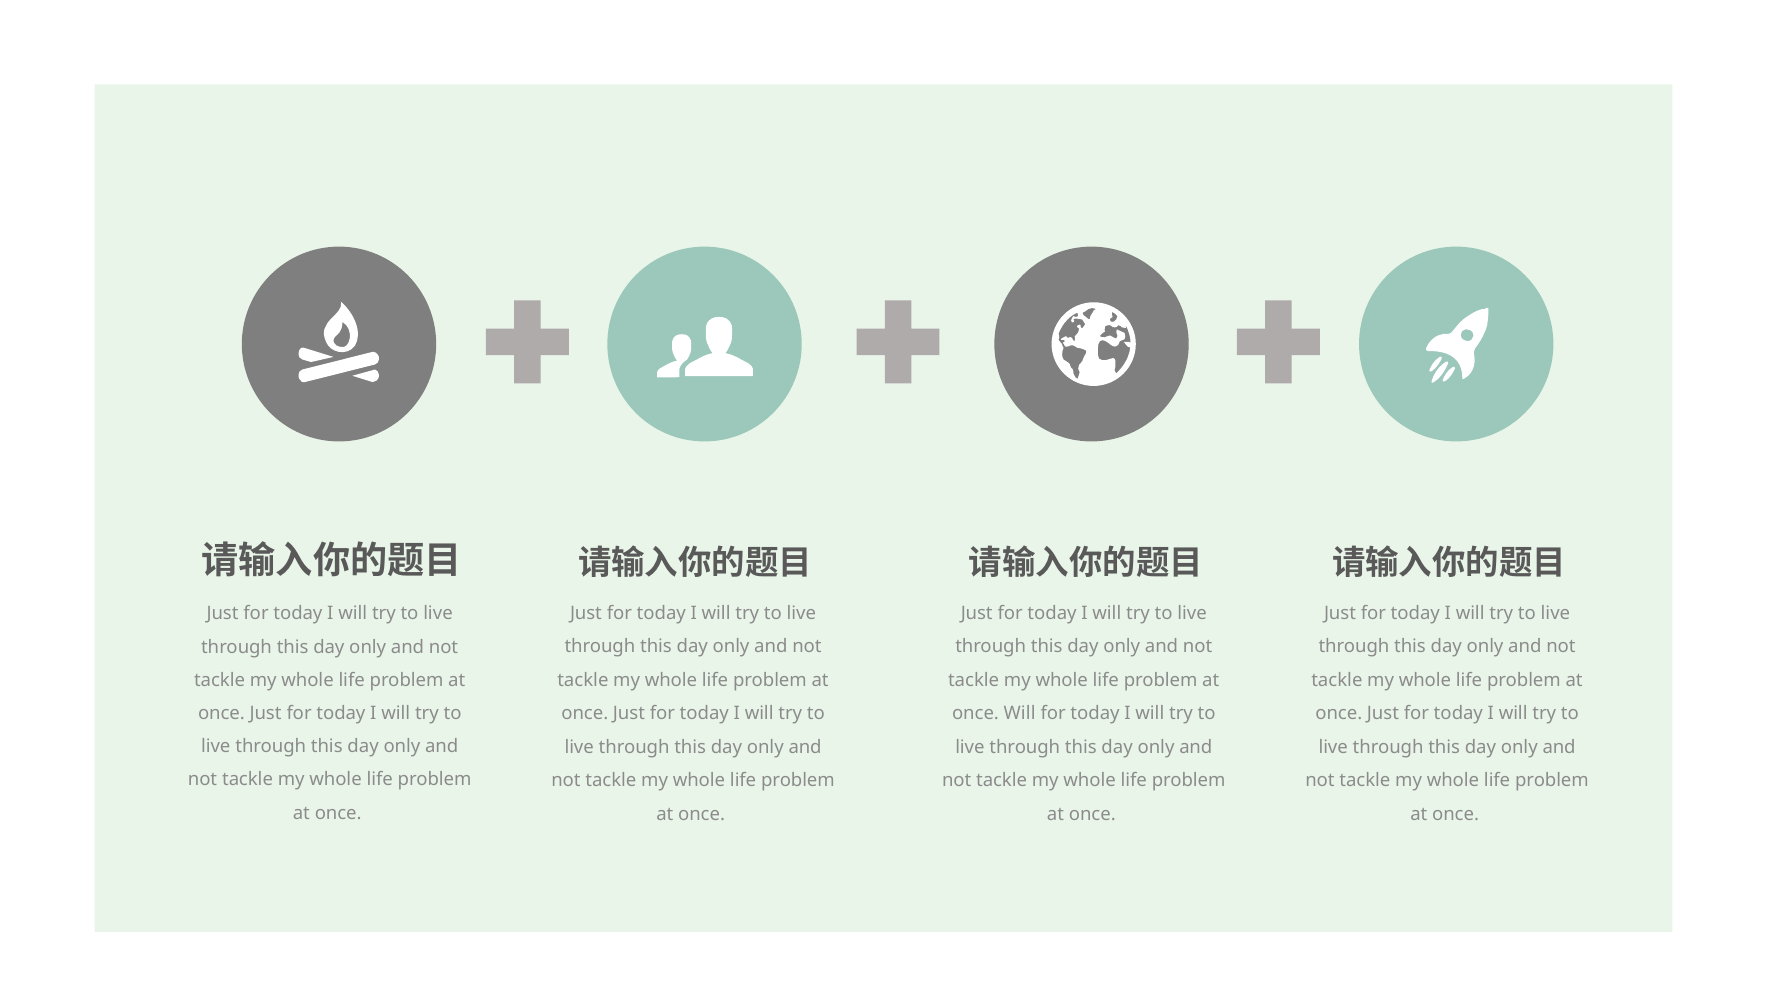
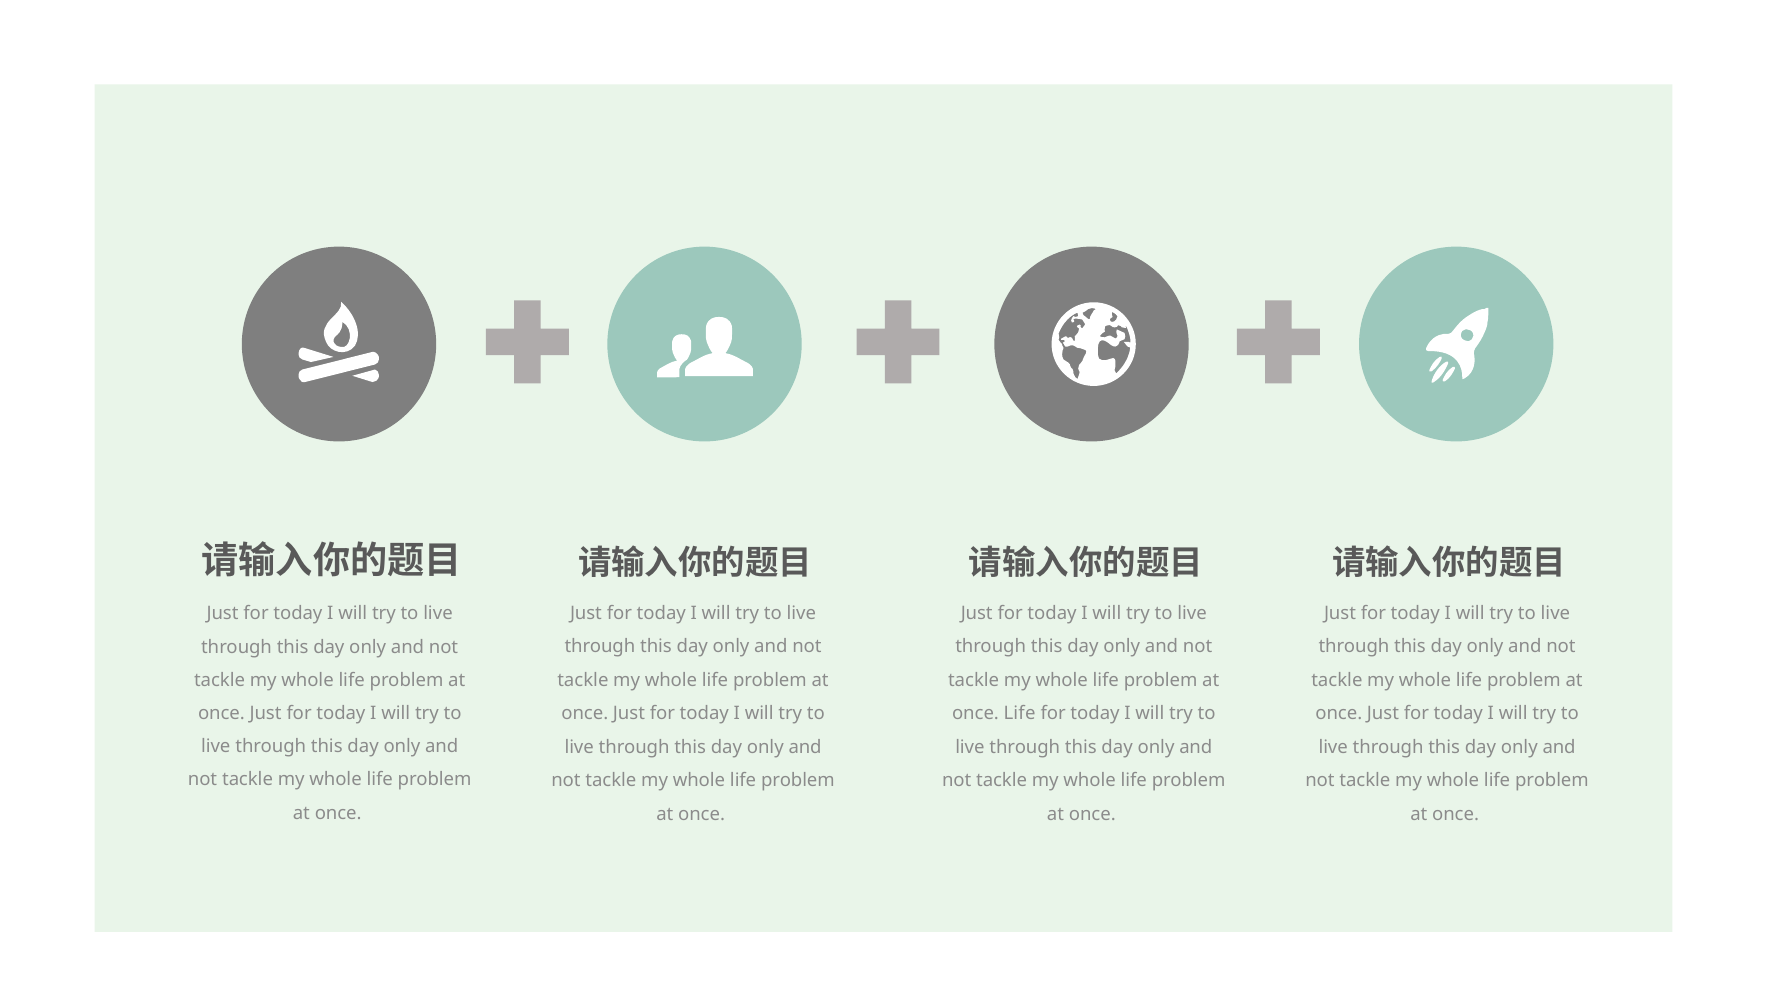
once Will: Will -> Life
